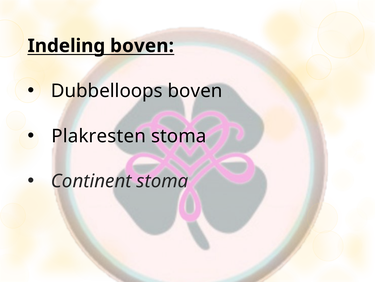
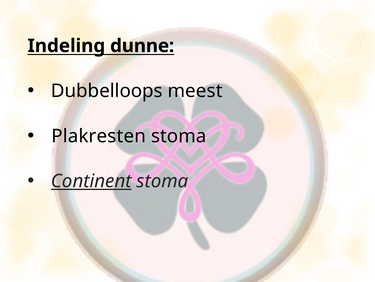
Indeling boven: boven -> dunne
Dubbelloops boven: boven -> meest
Continent underline: none -> present
